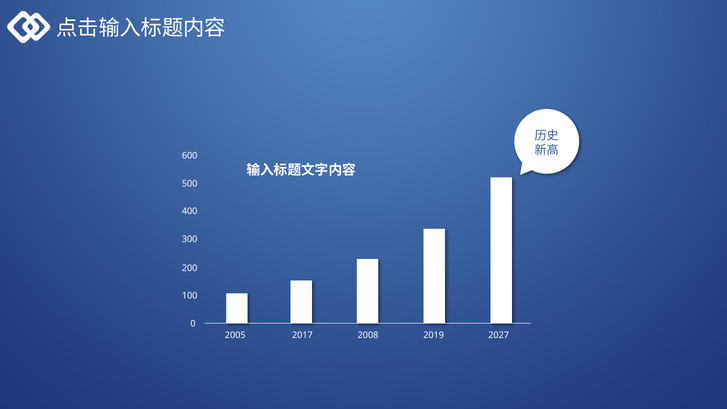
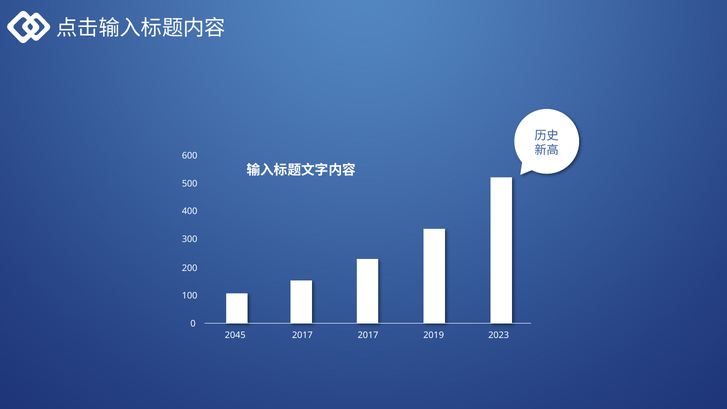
2005: 2005 -> 2045
2017 2008: 2008 -> 2017
2027: 2027 -> 2023
